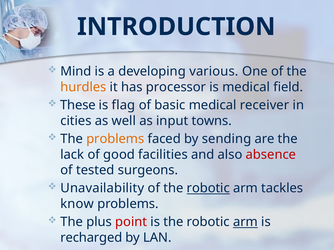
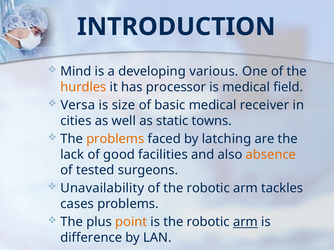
These: These -> Versa
flag: flag -> size
input: input -> static
sending: sending -> latching
absence colour: red -> orange
robotic at (208, 189) underline: present -> none
know: know -> cases
point colour: red -> orange
recharged: recharged -> difference
